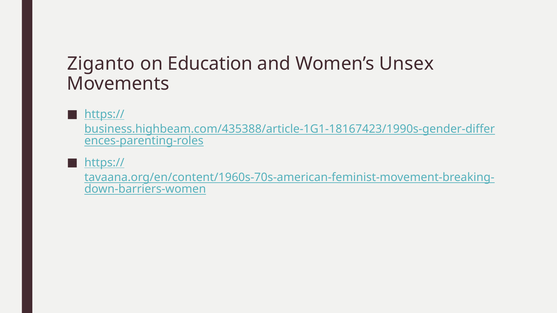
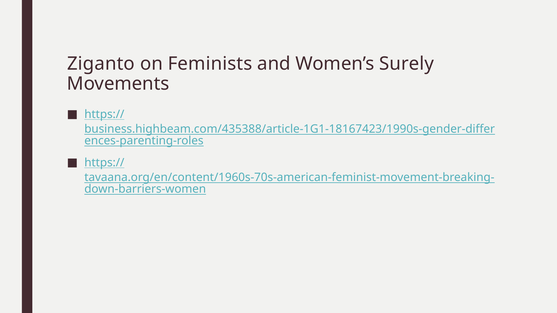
Education: Education -> Feminists
Unsex: Unsex -> Surely
